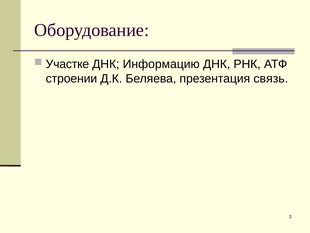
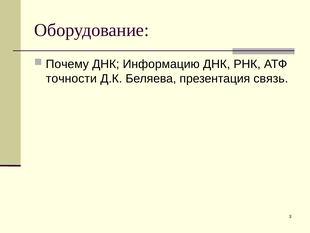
Участке: Участке -> Почему
строении: строении -> точности
